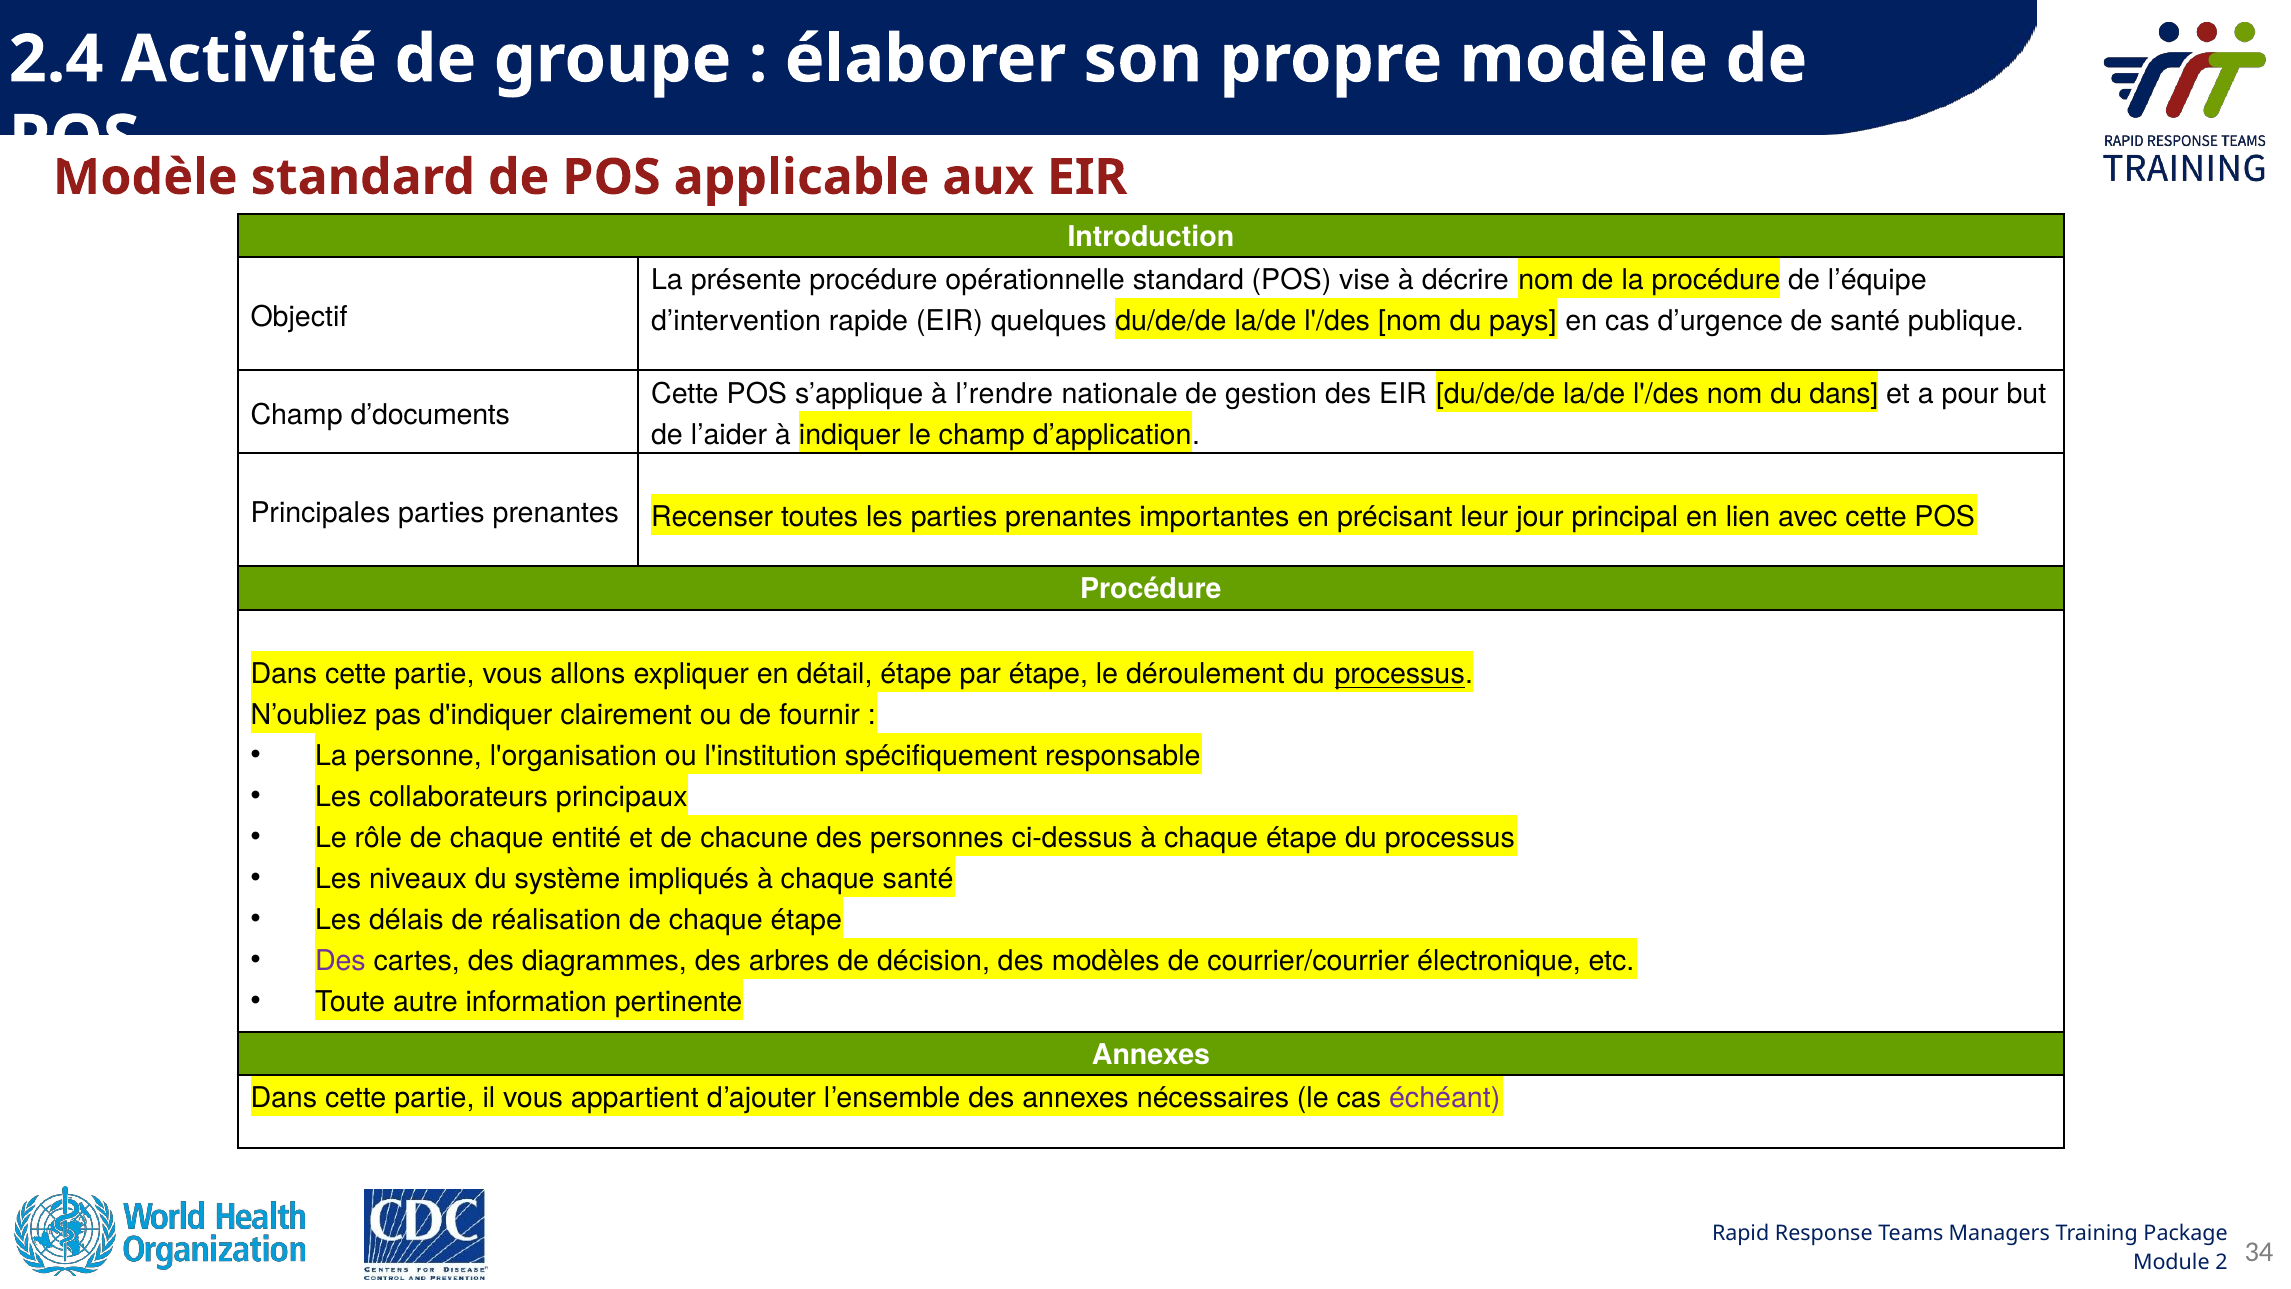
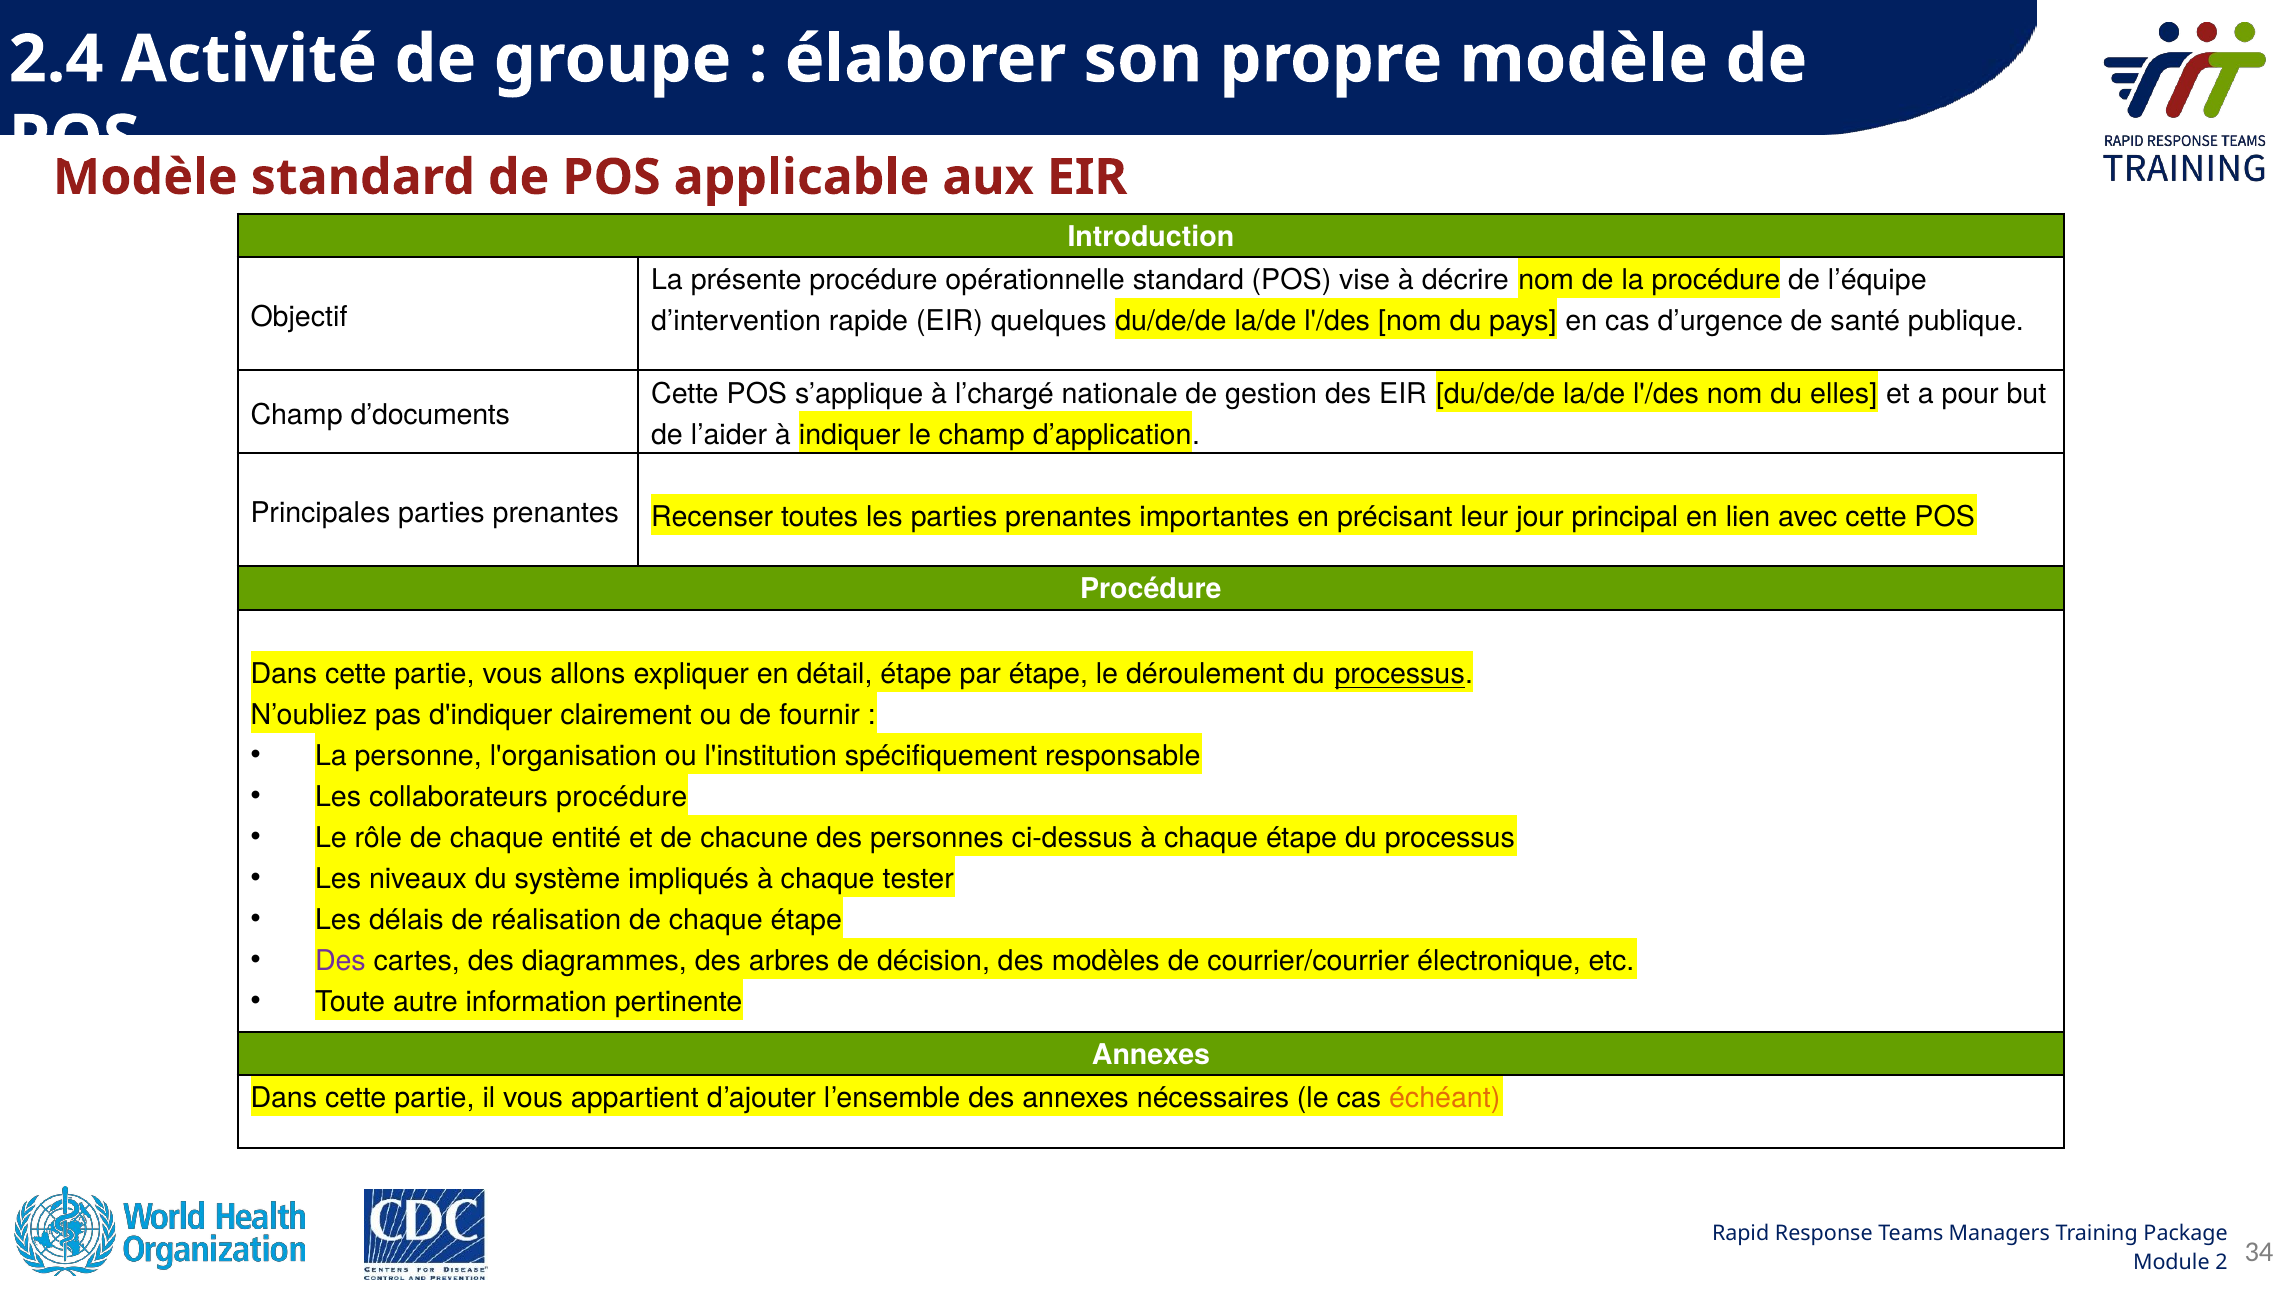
l’rendre: l’rendre -> l’chargé
du dans: dans -> elles
collaborateurs principaux: principaux -> procédure
chaque santé: santé -> tester
échéant colour: purple -> orange
